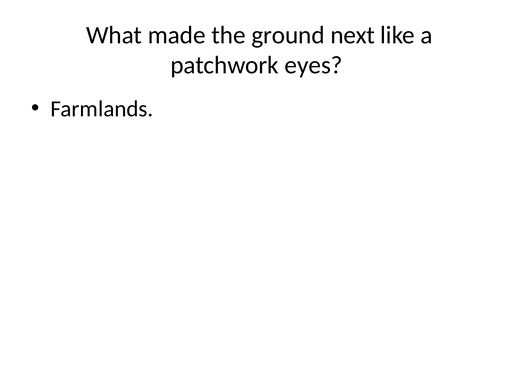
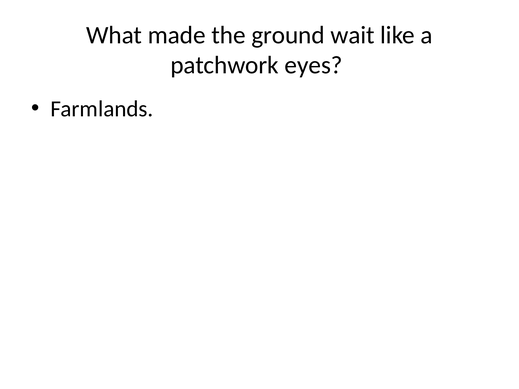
next: next -> wait
